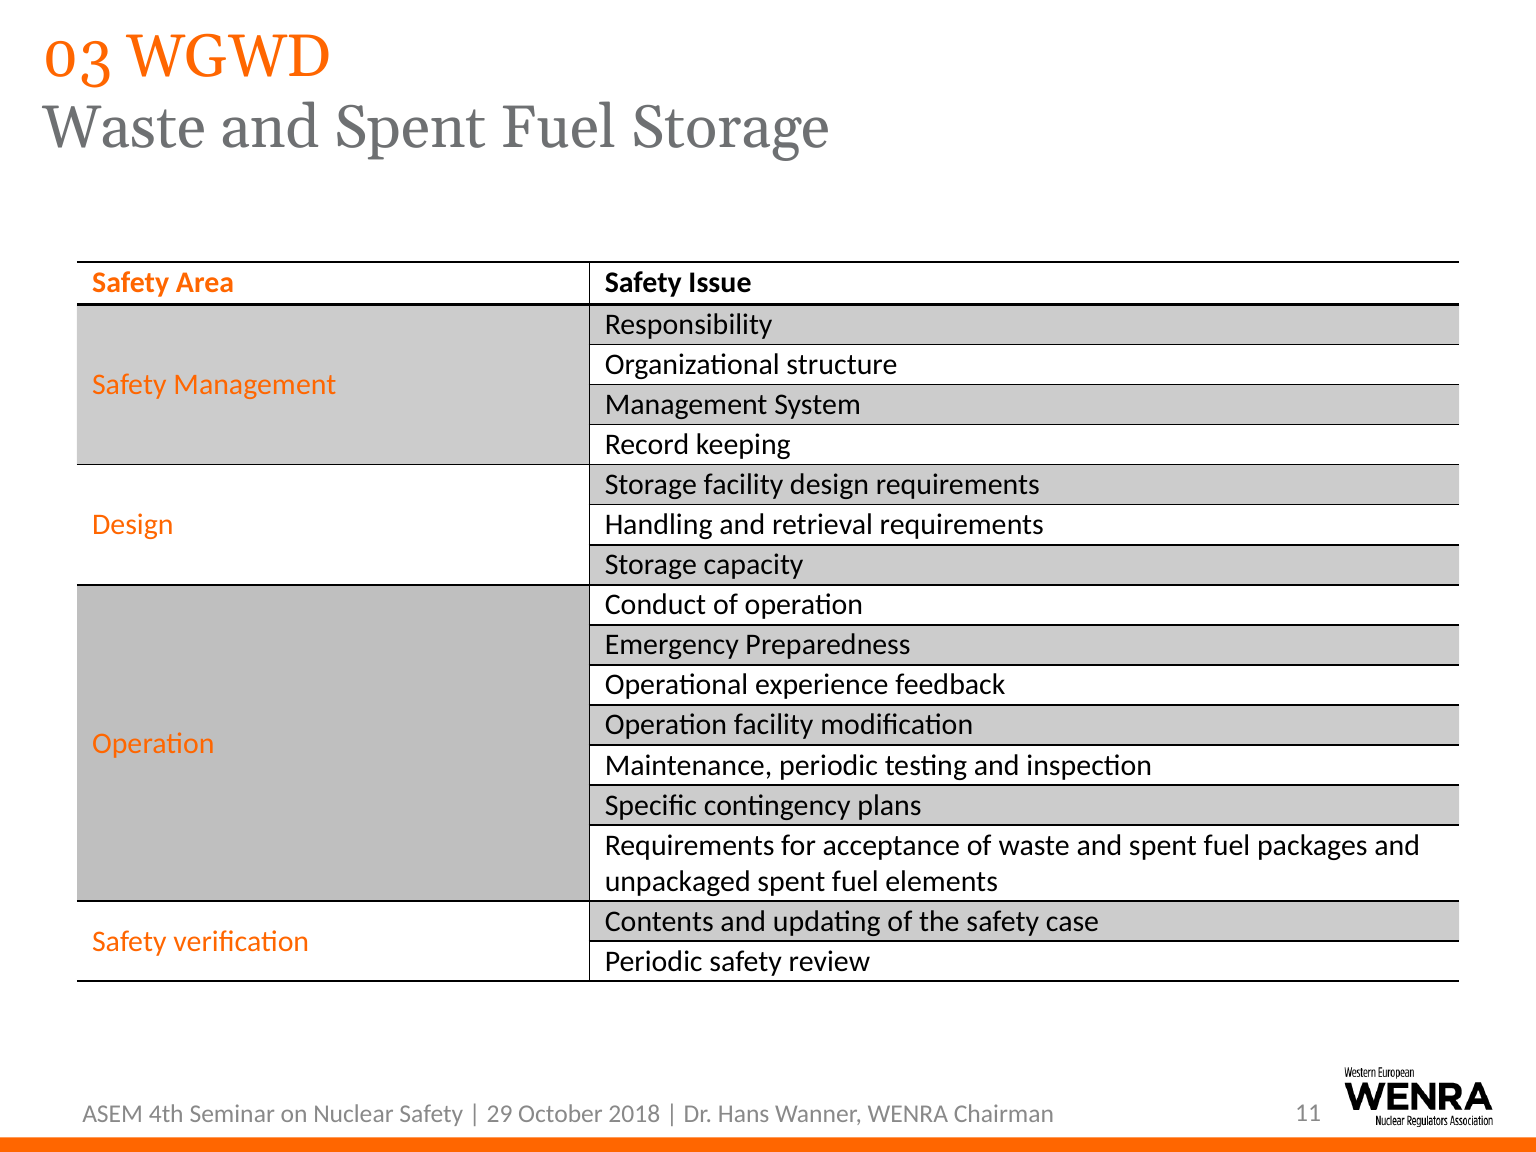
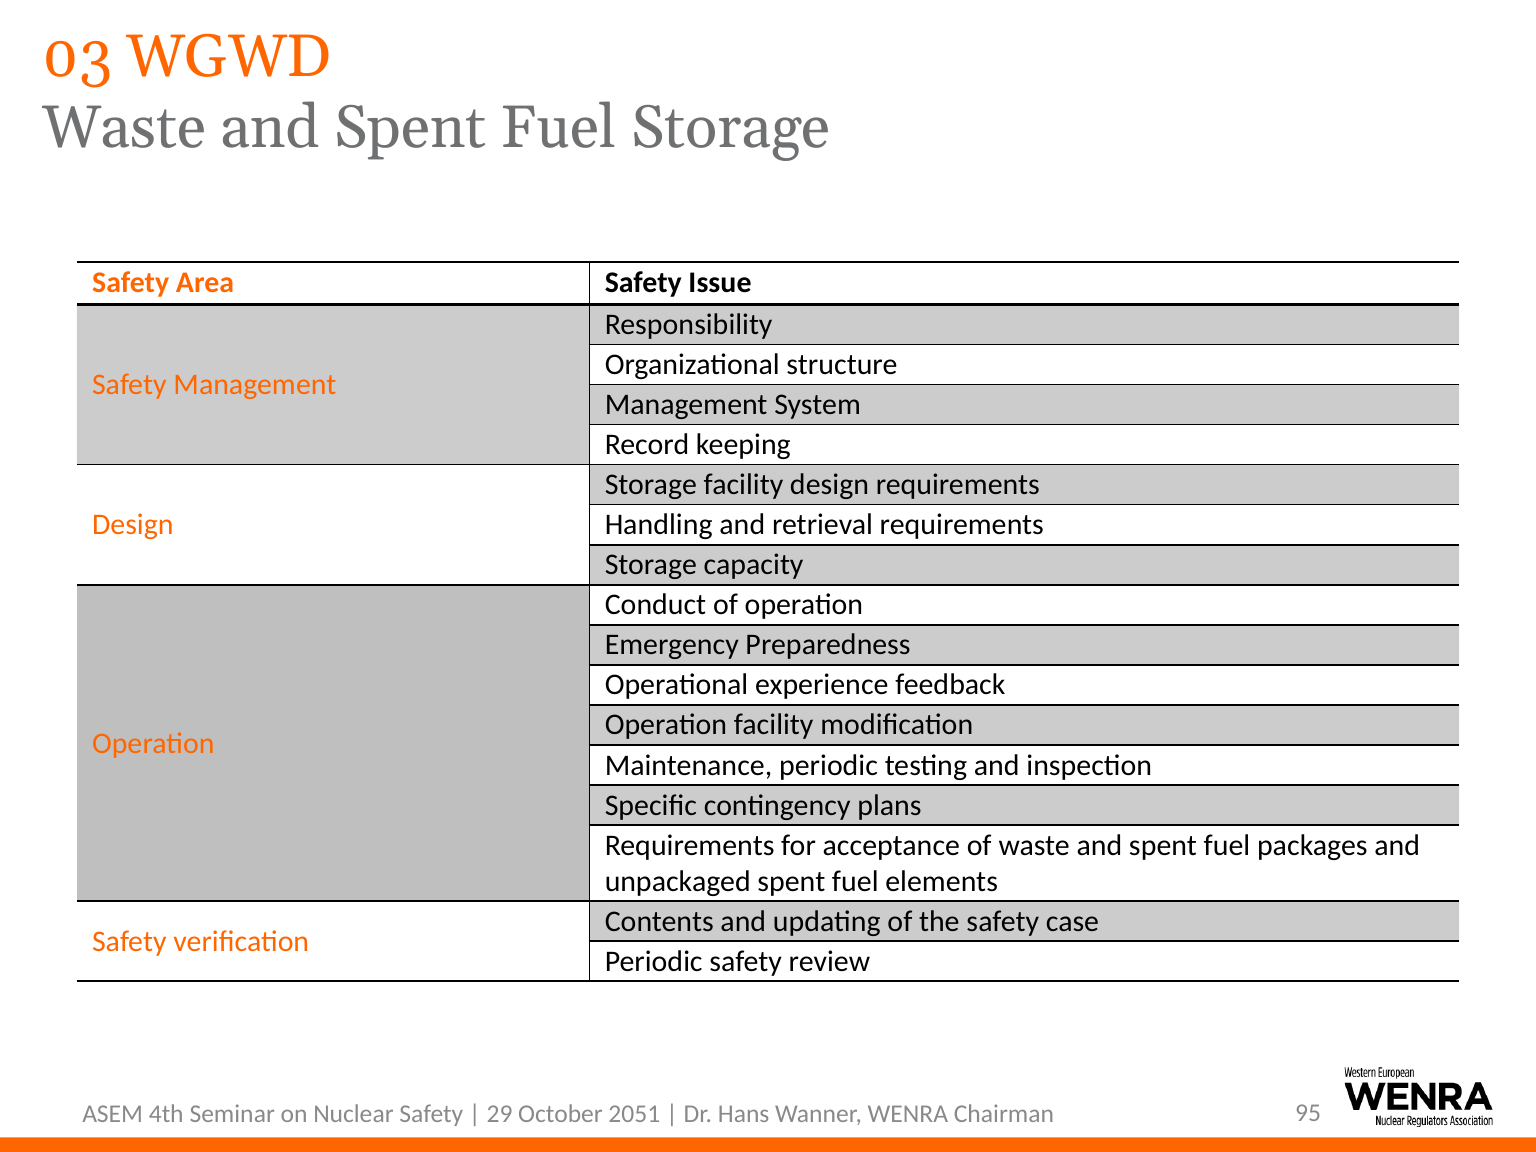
2018: 2018 -> 2051
11: 11 -> 95
